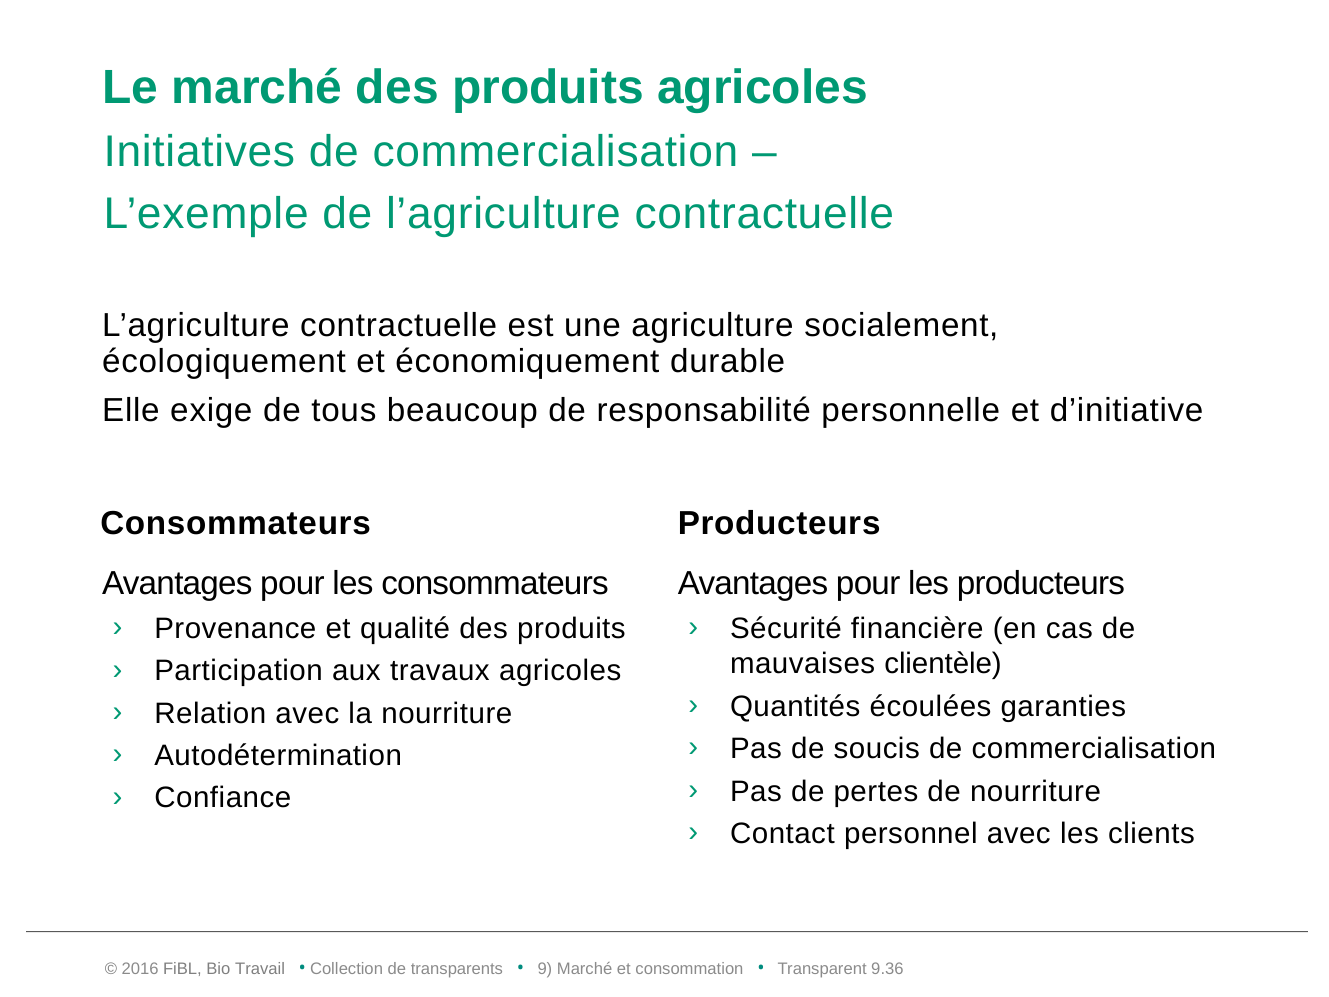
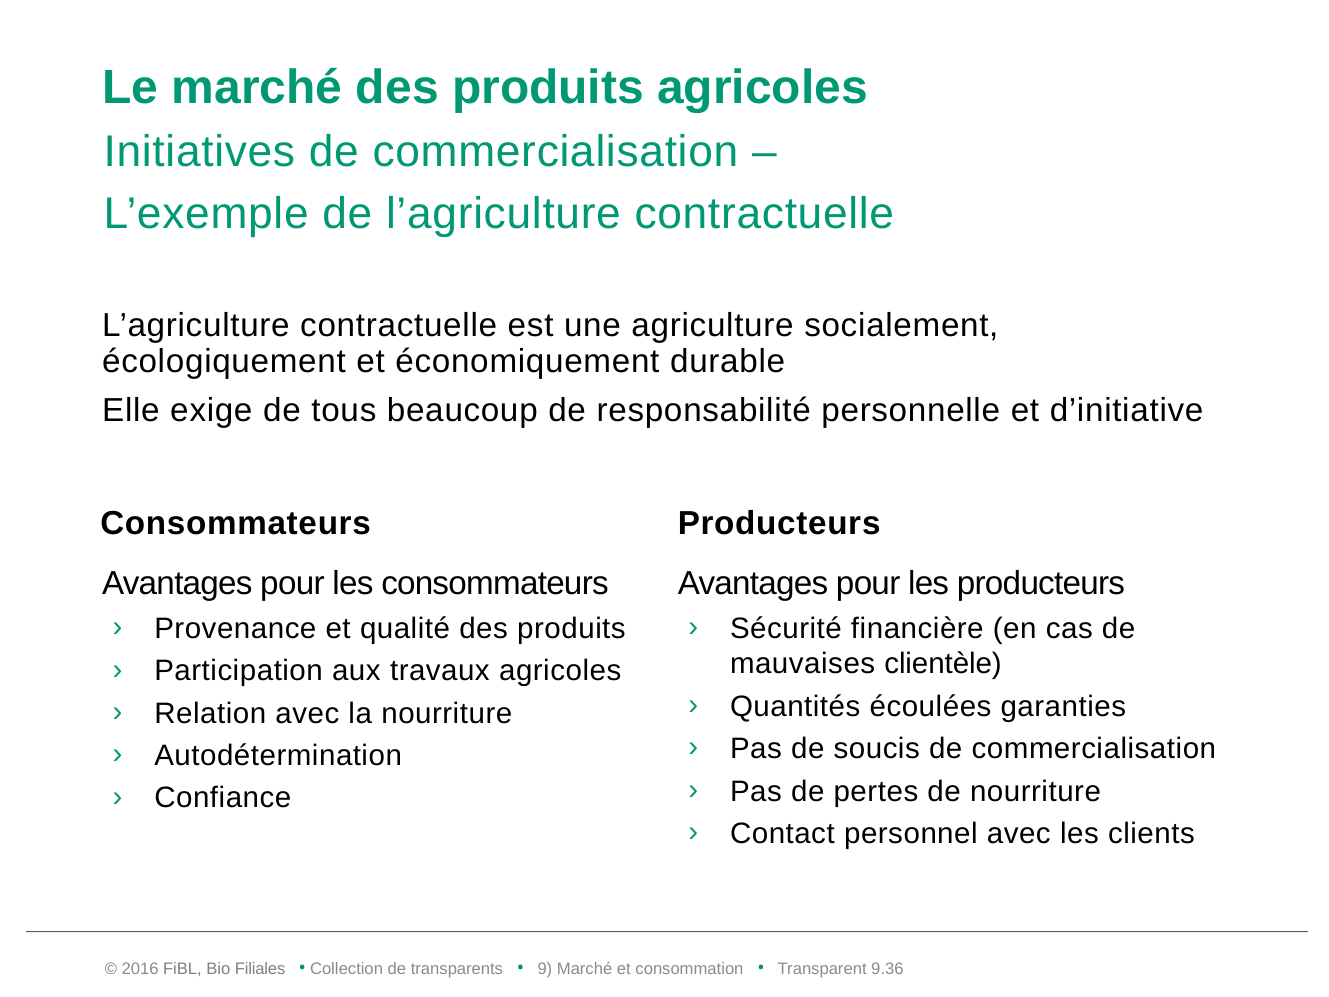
Travail: Travail -> Filiales
